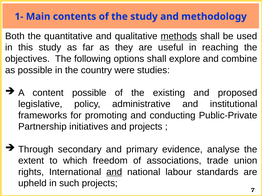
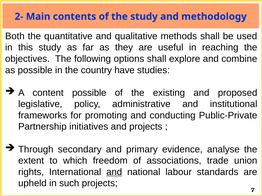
1-: 1- -> 2-
methods underline: present -> none
were: were -> have
